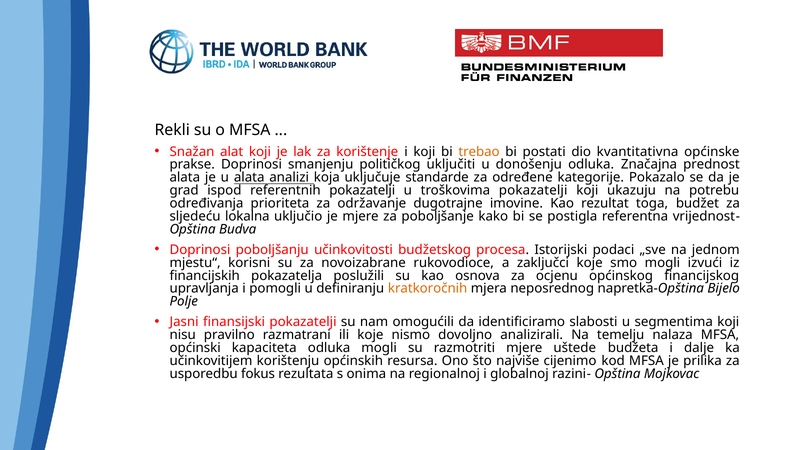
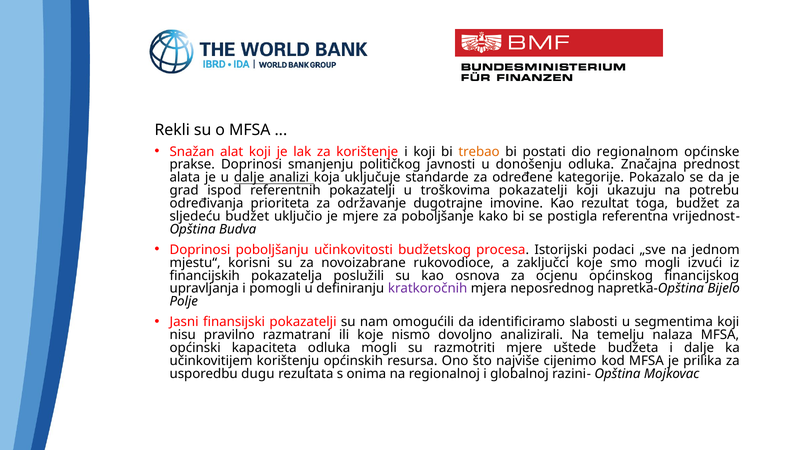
kvantitativna: kvantitativna -> regionalnom
uključiti: uključiti -> javnosti
u alata: alata -> dalje
sljedeću lokalna: lokalna -> budžet
kratkoročnih colour: orange -> purple
fokus: fokus -> dugu
